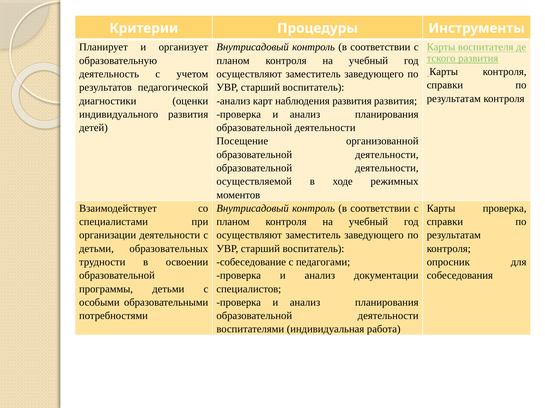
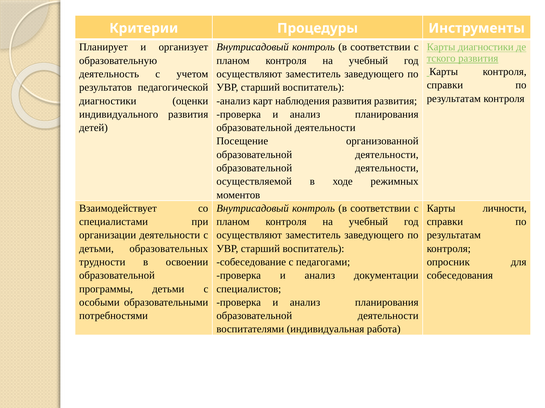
Карты воспитателя: воспитателя -> диагностики
Карты проверка: проверка -> личности
